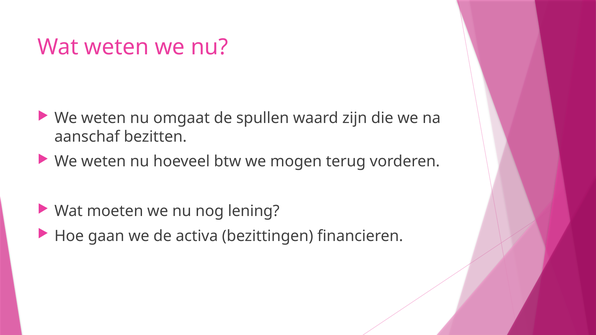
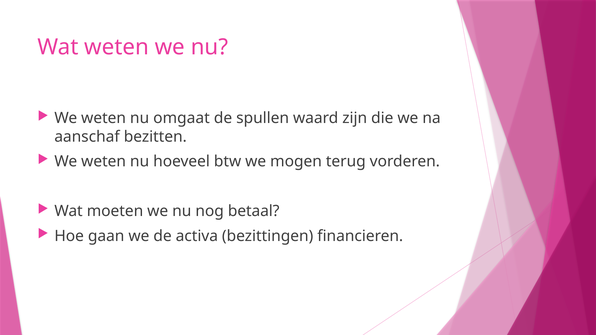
lening: lening -> betaal
